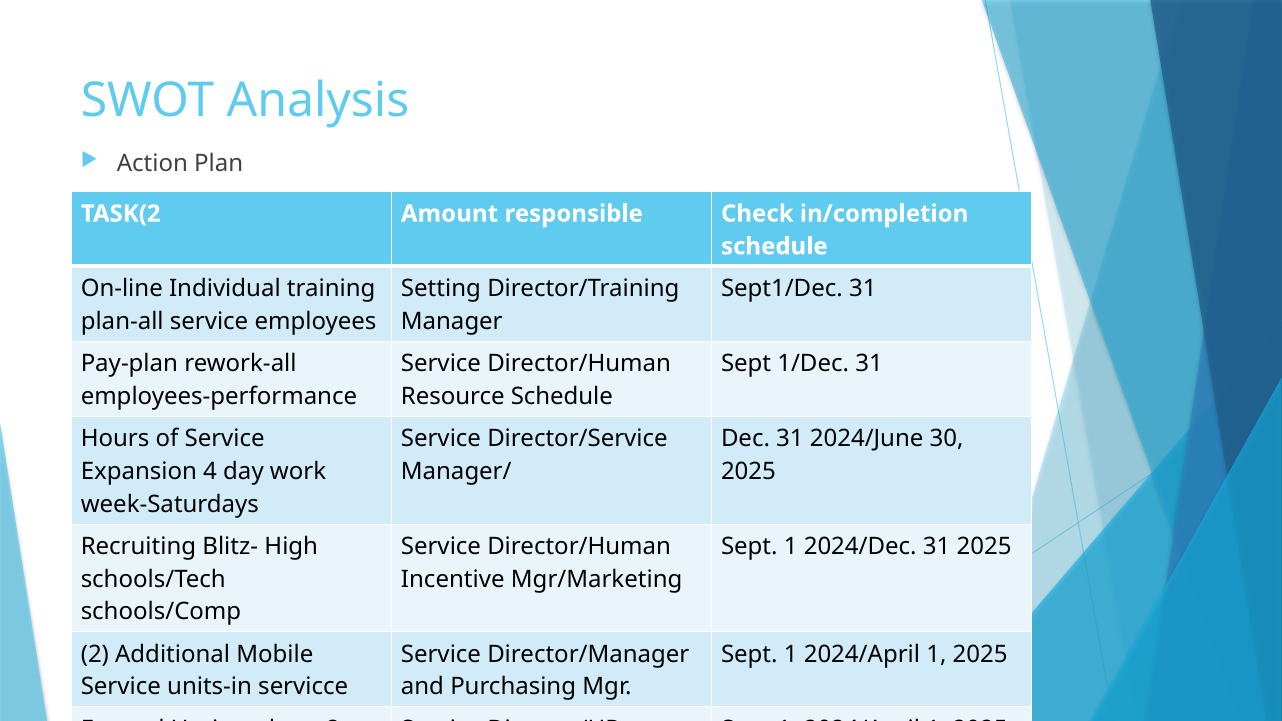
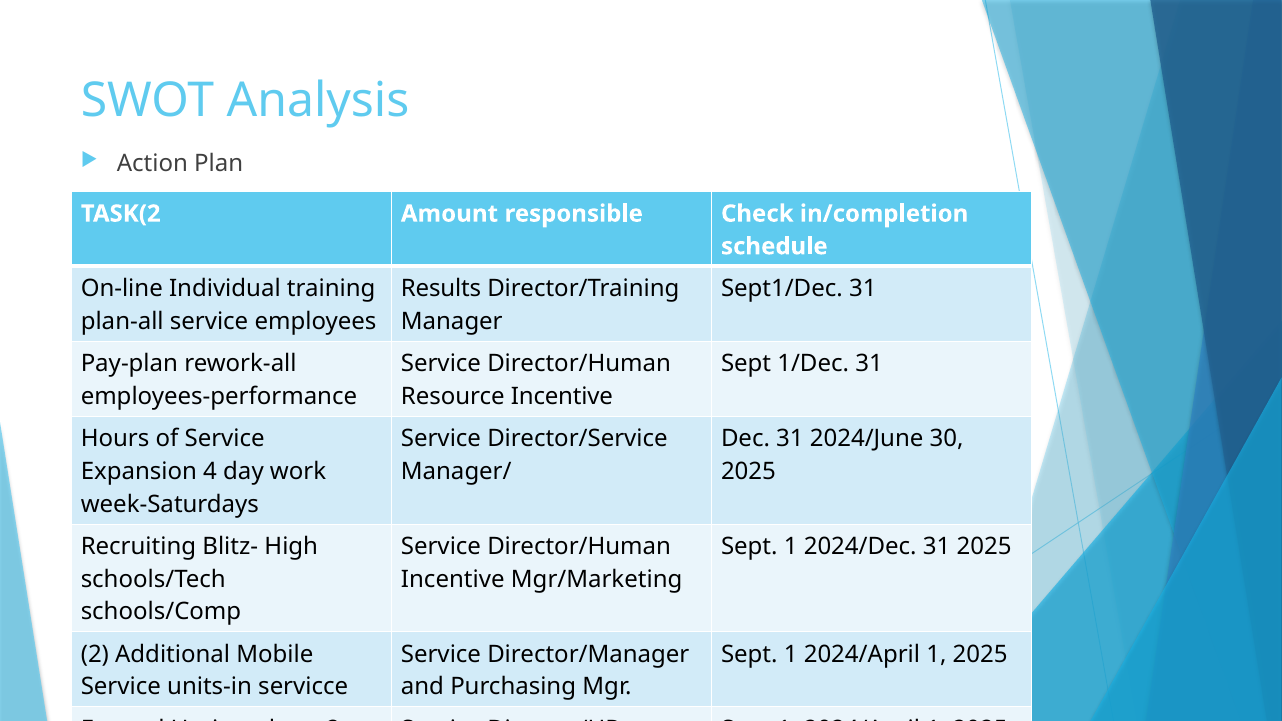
Setting: Setting -> Results
Resource Schedule: Schedule -> Incentive
